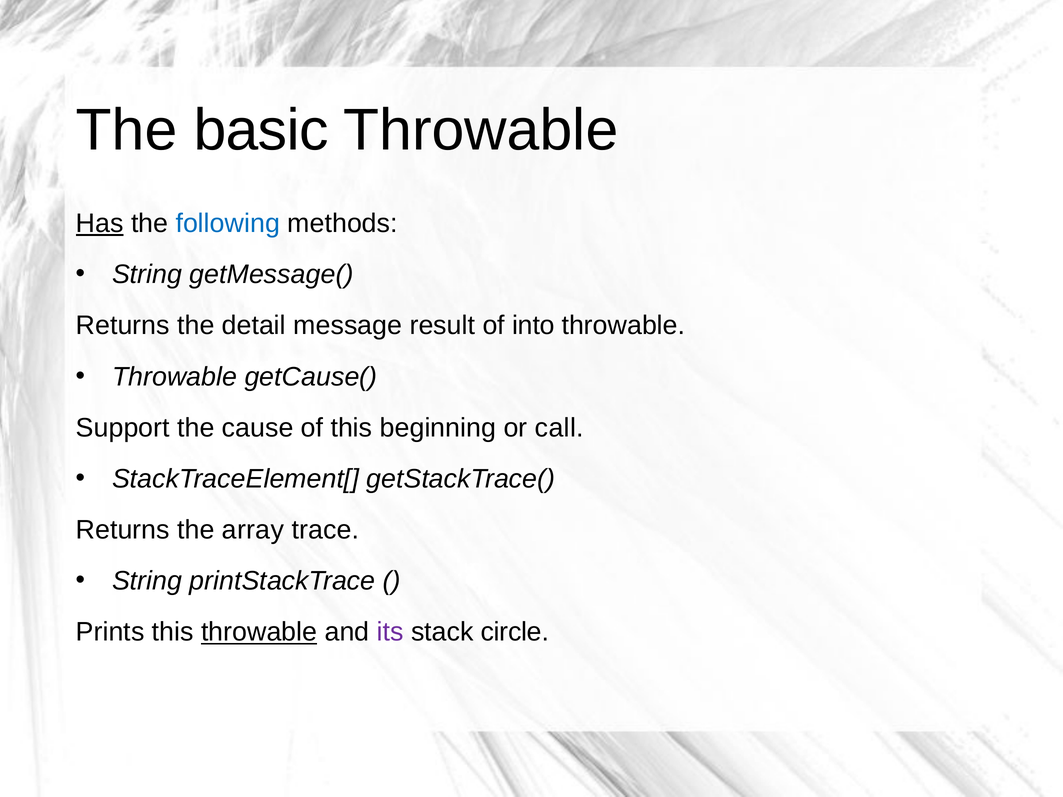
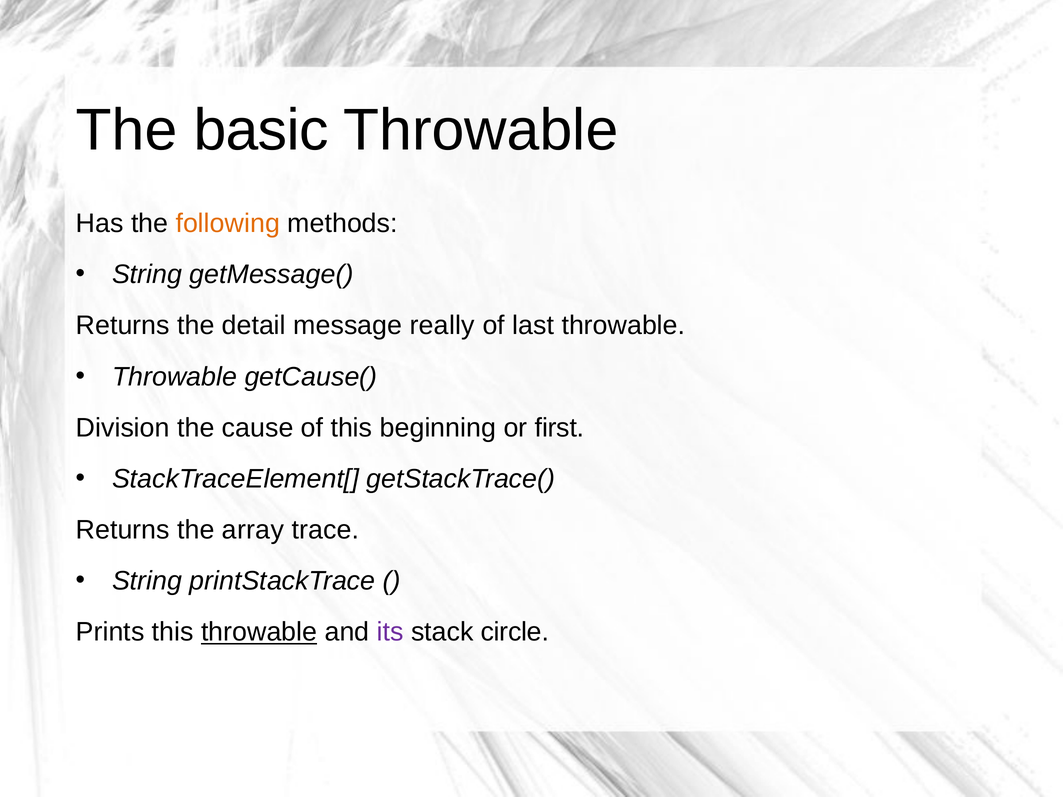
Has underline: present -> none
following colour: blue -> orange
result: result -> really
into: into -> last
Support: Support -> Division
call: call -> first
